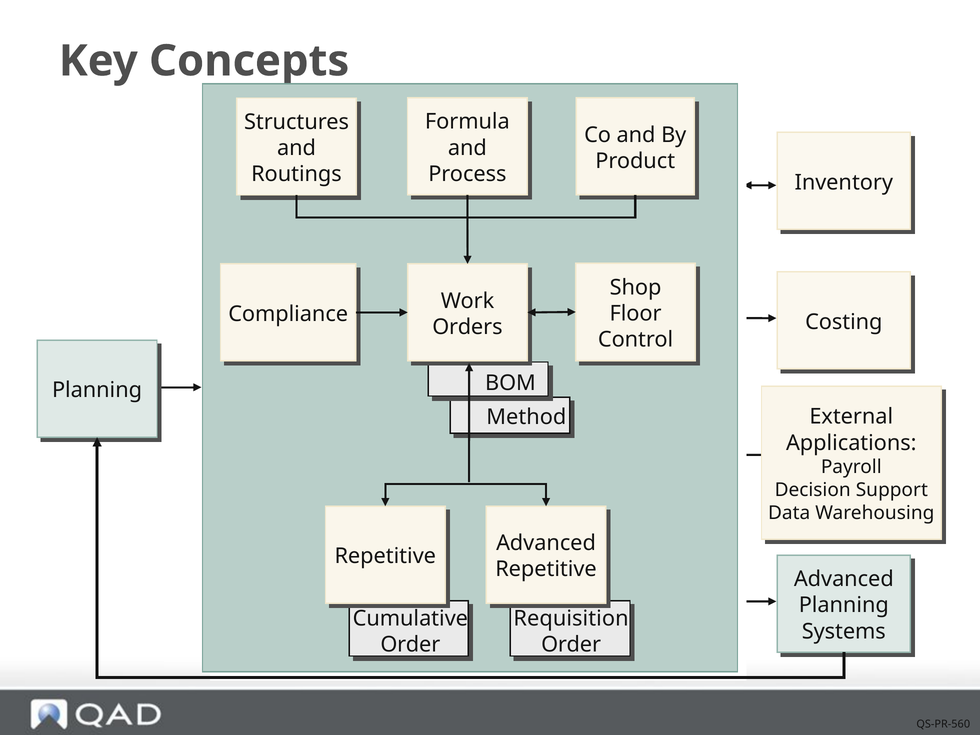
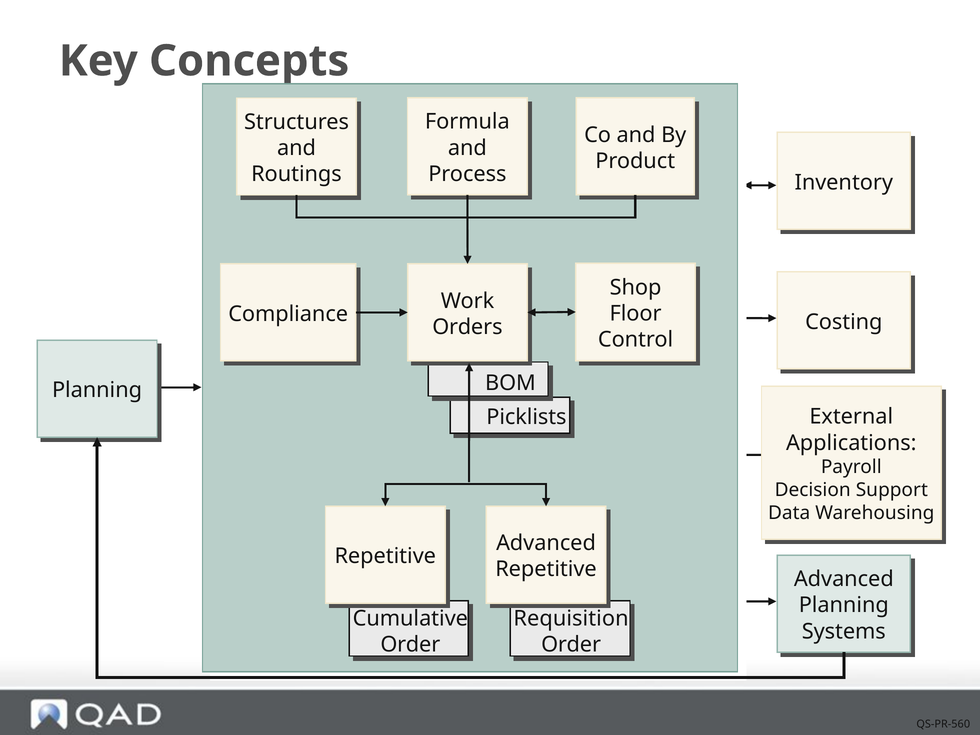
Method: Method -> Picklists
